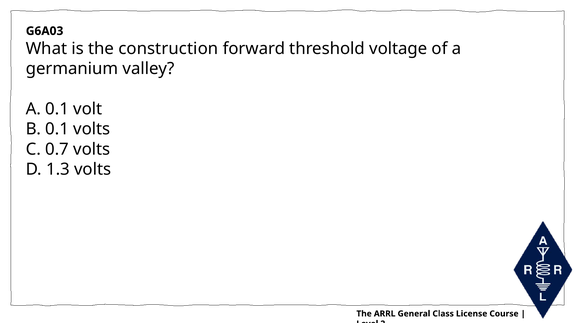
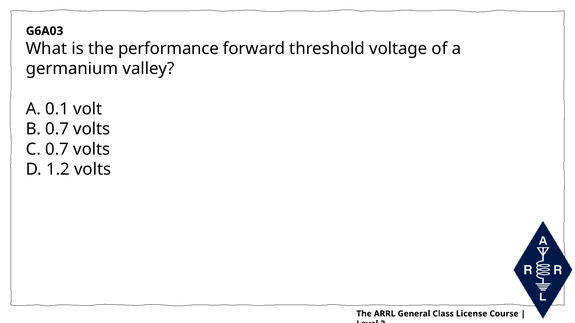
construction: construction -> performance
B 0.1: 0.1 -> 0.7
1.3: 1.3 -> 1.2
